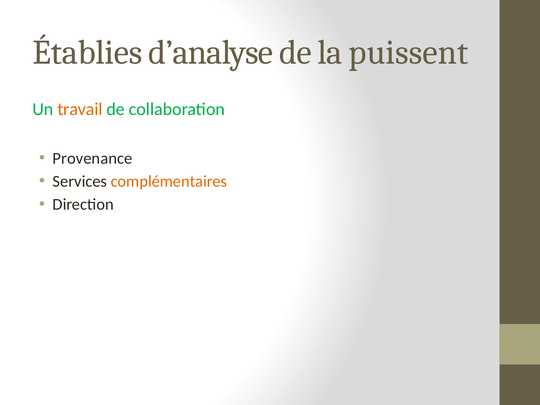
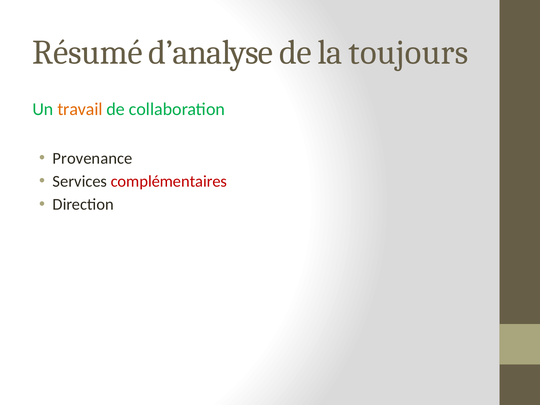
Établies: Établies -> Résumé
puissent: puissent -> toujours
complémentaires colour: orange -> red
